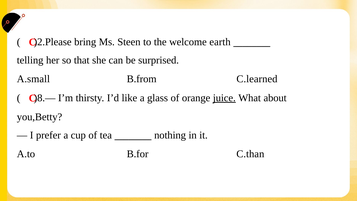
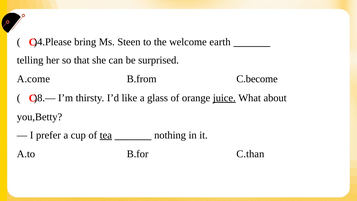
)2.Please: )2.Please -> )4.Please
A.small: A.small -> A.come
C.learned: C.learned -> C.become
tea underline: none -> present
